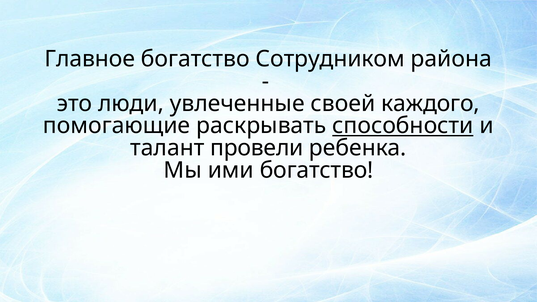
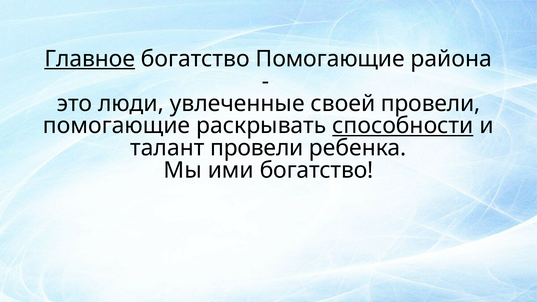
Главное underline: none -> present
богатство Сотрудником: Сотрудником -> Помогающие
своей каждого: каждого -> провели
